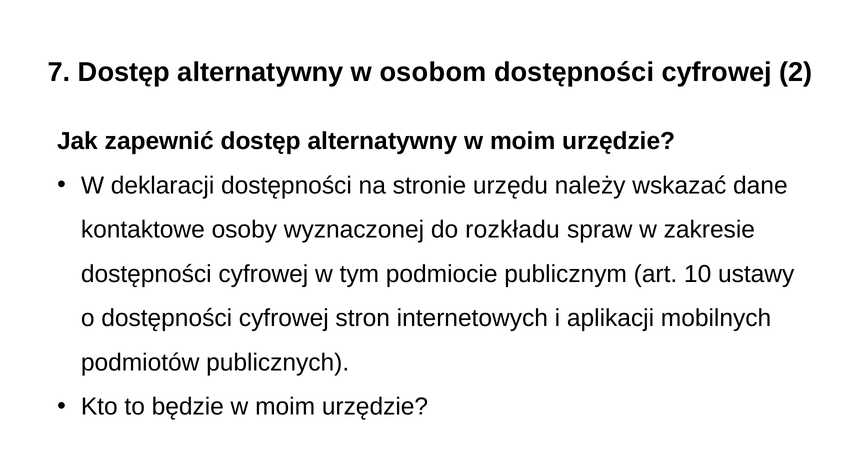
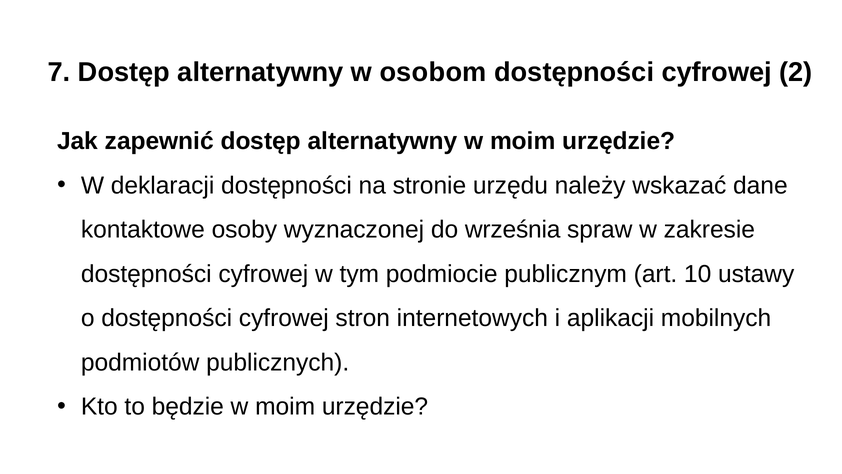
rozkładu: rozkładu -> września
